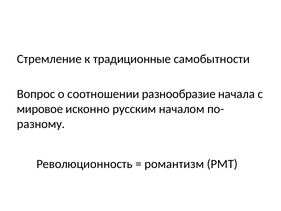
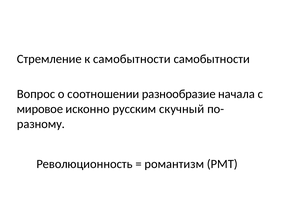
к традиционные: традиционные -> самобытности
началом: началом -> скучный
